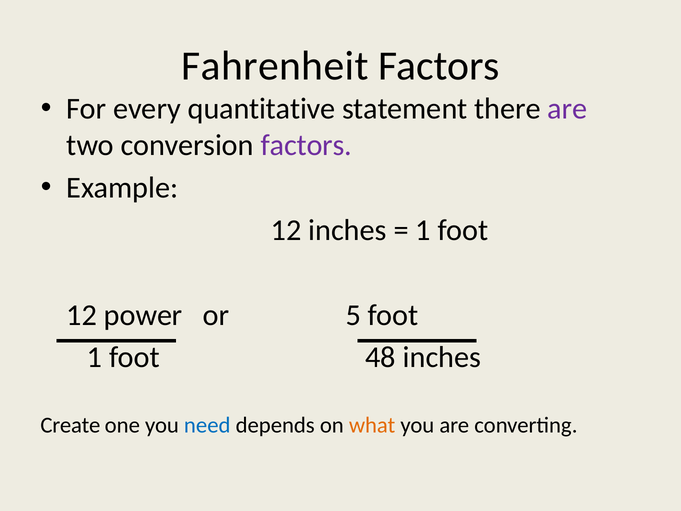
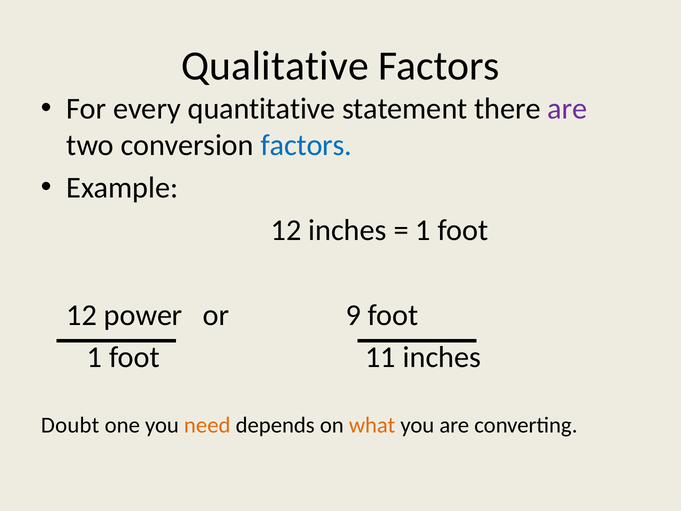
Fahrenheit: Fahrenheit -> Qualitative
factors at (306, 145) colour: purple -> blue
5: 5 -> 9
48: 48 -> 11
Create: Create -> Doubt
need colour: blue -> orange
